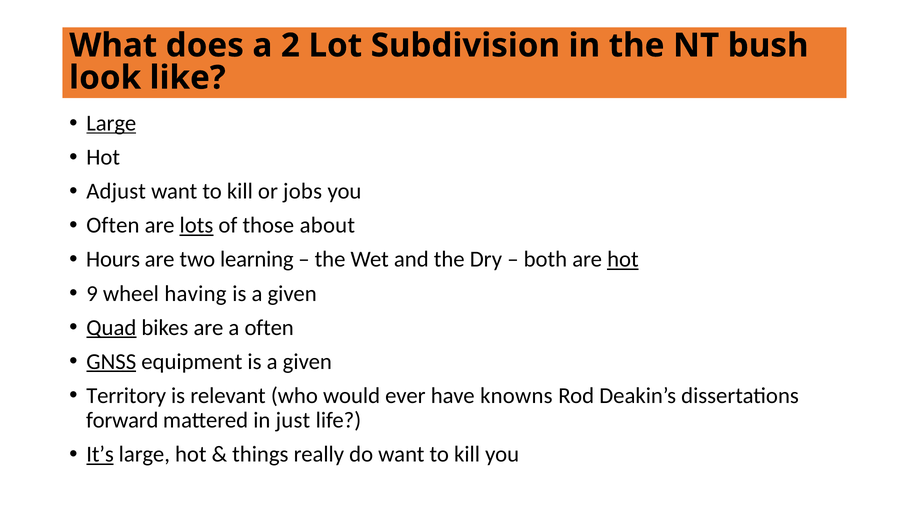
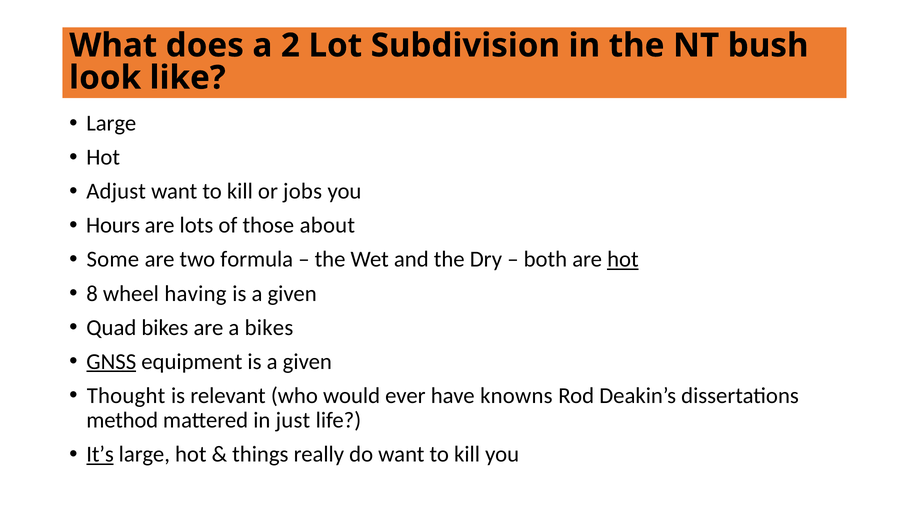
Large at (111, 123) underline: present -> none
Often at (113, 225): Often -> Hours
lots underline: present -> none
Hours: Hours -> Some
learning: learning -> formula
9: 9 -> 8
Quad underline: present -> none
a often: often -> bikes
Territory: Territory -> Thought
forward: forward -> method
